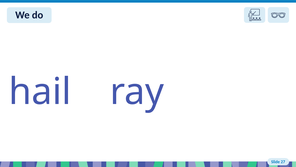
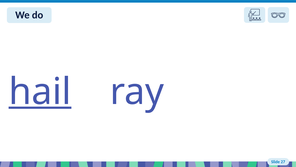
hail underline: none -> present
